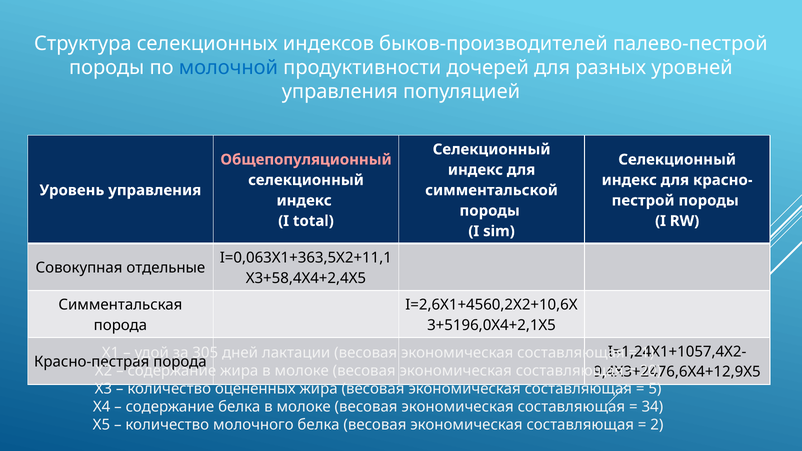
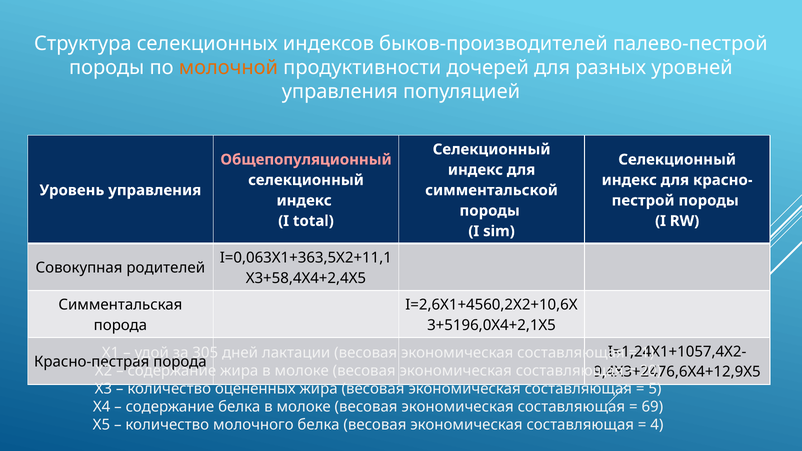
молочной colour: blue -> orange
отдельные: отдельные -> родителей
34: 34 -> 69
2: 2 -> 4
